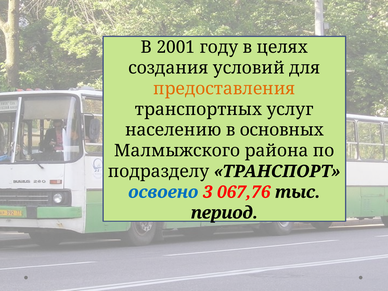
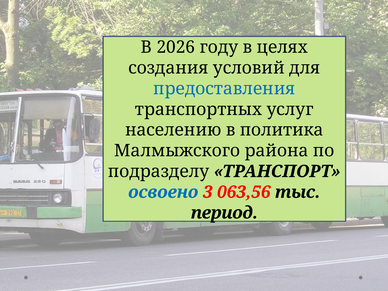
2001: 2001 -> 2026
предоставления colour: orange -> blue
основных: основных -> политика
067,76: 067,76 -> 063,56
